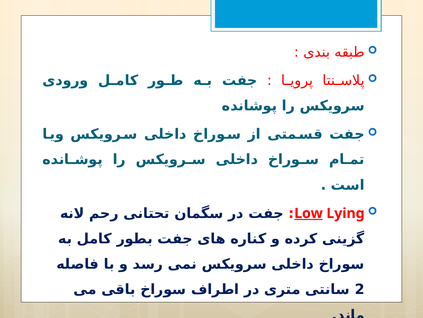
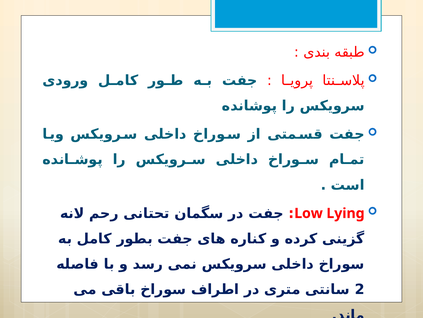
Low underline: present -> none
